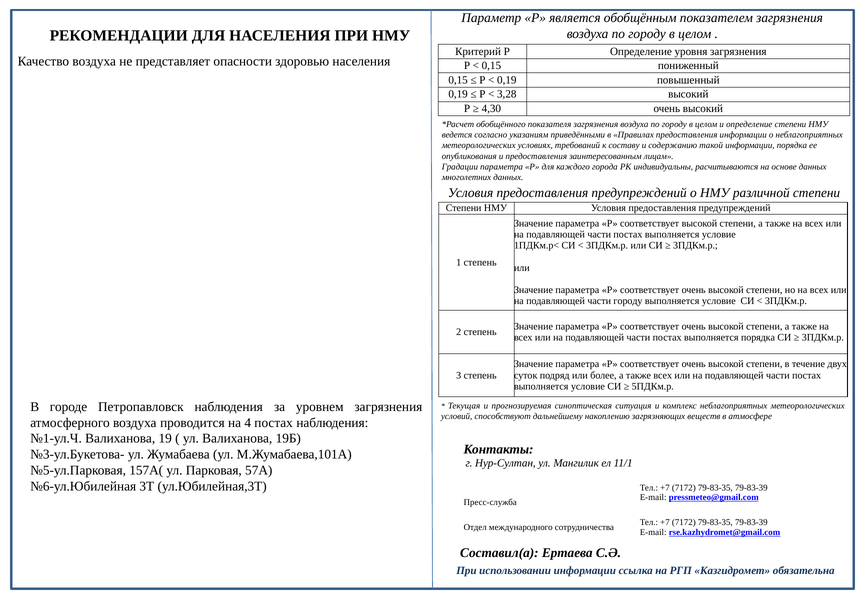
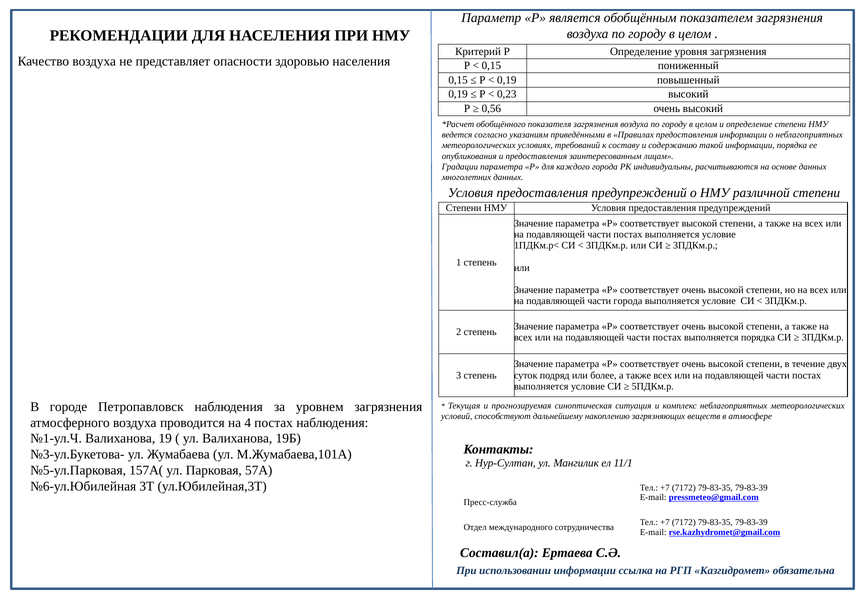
3,28: 3,28 -> 0,23
4,30: 4,30 -> 0,56
части городу: городу -> города
